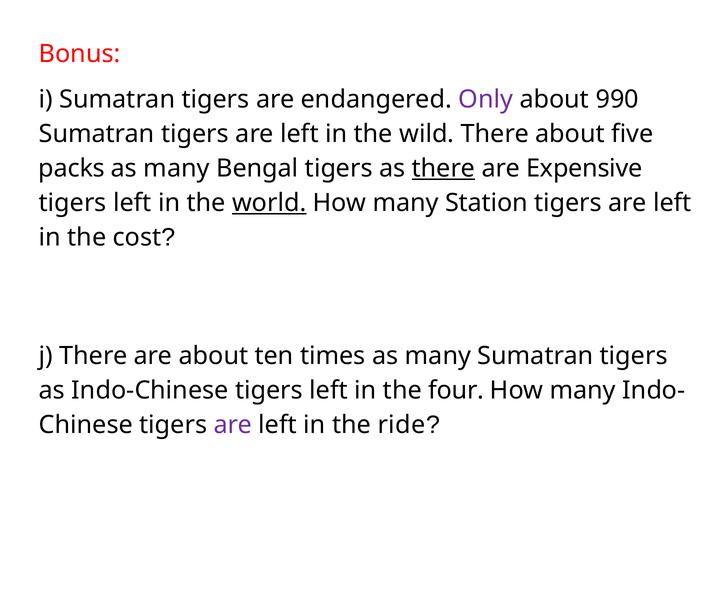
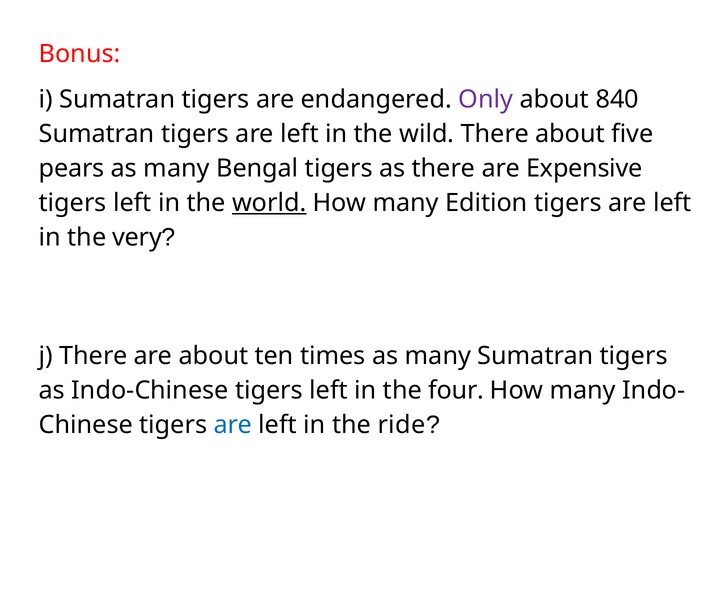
990: 990 -> 840
packs: packs -> pears
there at (444, 169) underline: present -> none
Station: Station -> Edition
cost: cost -> very
are at (233, 425) colour: purple -> blue
